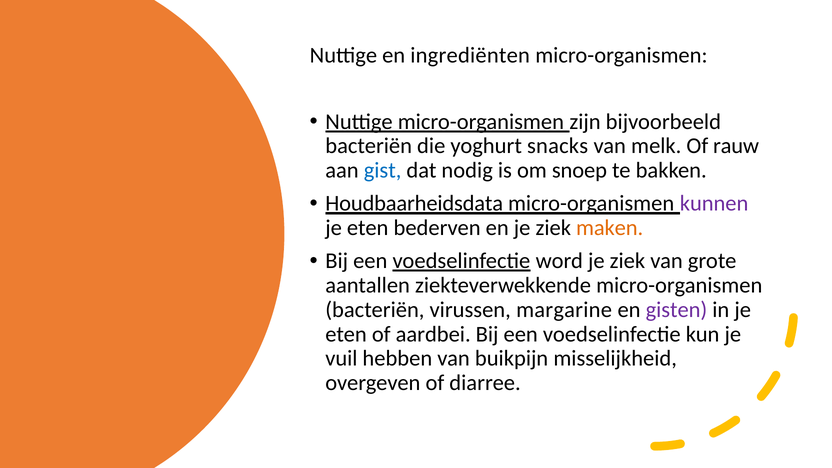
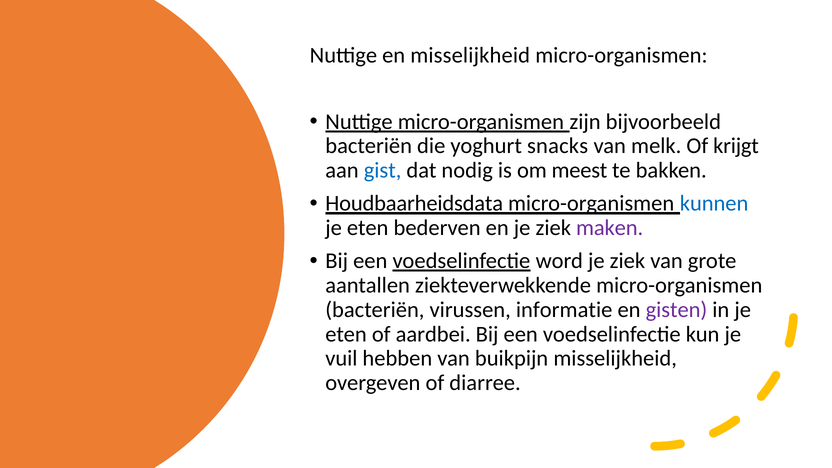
en ingrediënten: ingrediënten -> misselijkheid
rauw: rauw -> krijgt
snoep: snoep -> meest
kunnen colour: purple -> blue
maken colour: orange -> purple
margarine: margarine -> informatie
